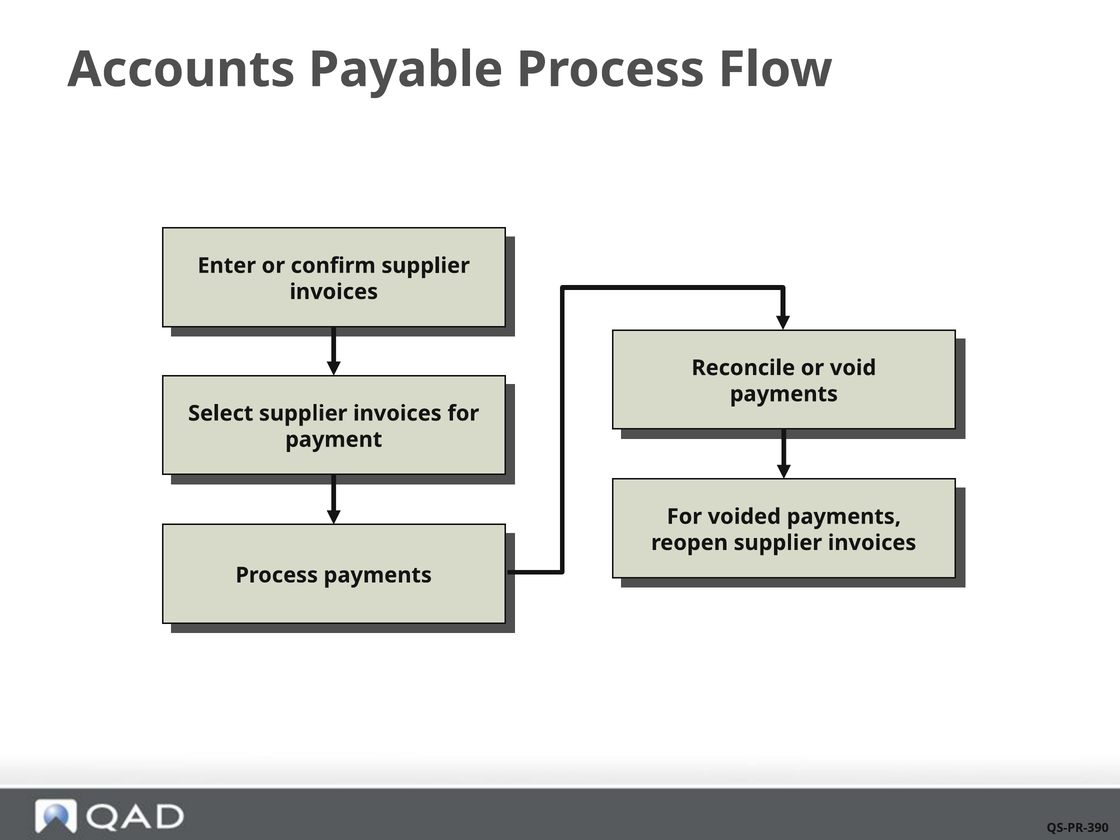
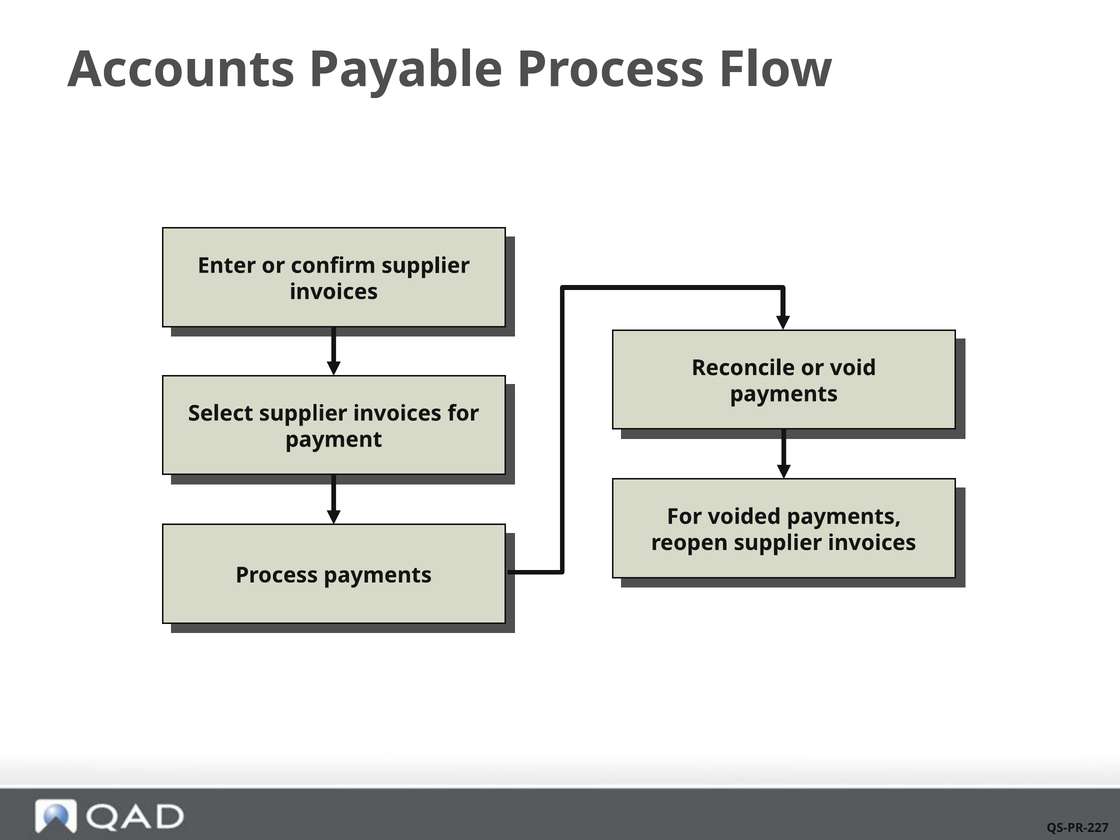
QS-PR-390: QS-PR-390 -> QS-PR-227
